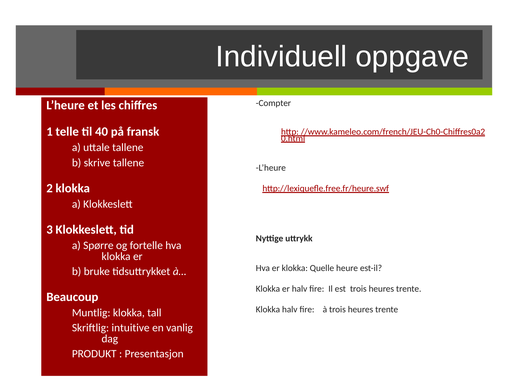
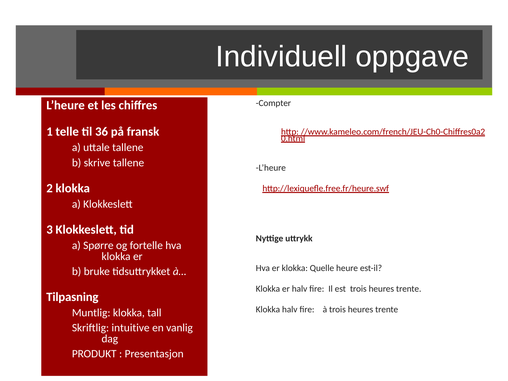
40: 40 -> 36
Beaucoup: Beaucoup -> Tilpasning
